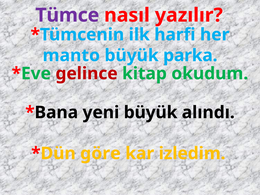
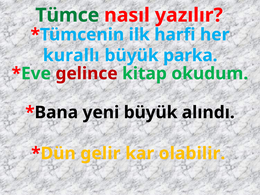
Tümce colour: purple -> green
manto: manto -> kurallı
göre: göre -> gelir
izledim: izledim -> olabilir
